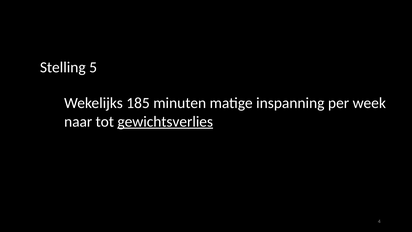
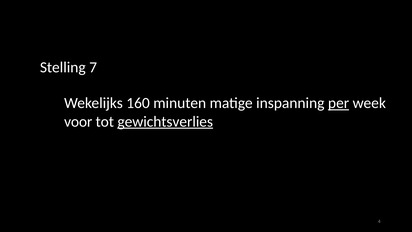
5: 5 -> 7
185: 185 -> 160
per underline: none -> present
naar: naar -> voor
